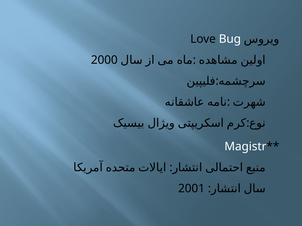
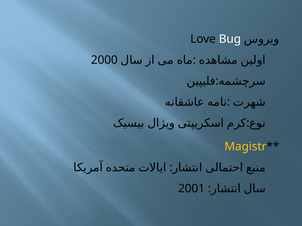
Magistr colour: white -> yellow
